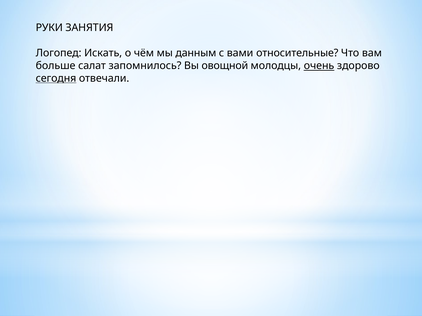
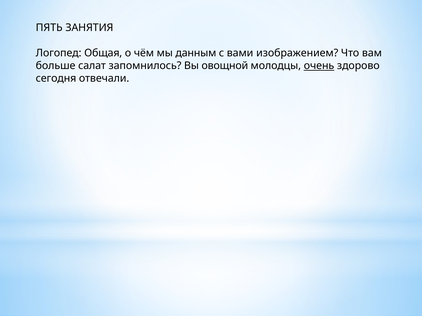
РУКИ: РУКИ -> ПЯТЬ
Искать: Искать -> Общая
относительные: относительные -> изображением
сегодня underline: present -> none
